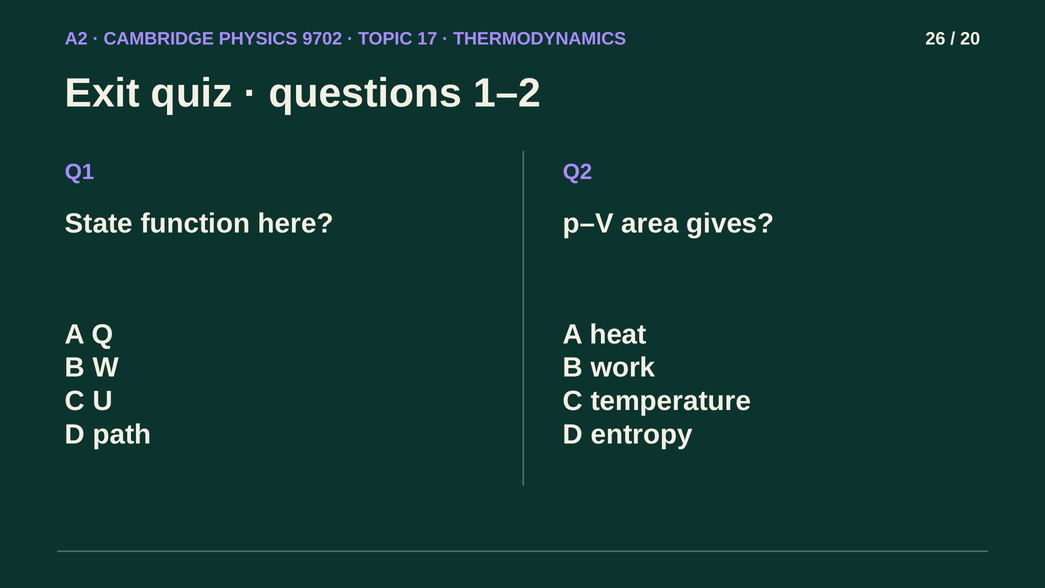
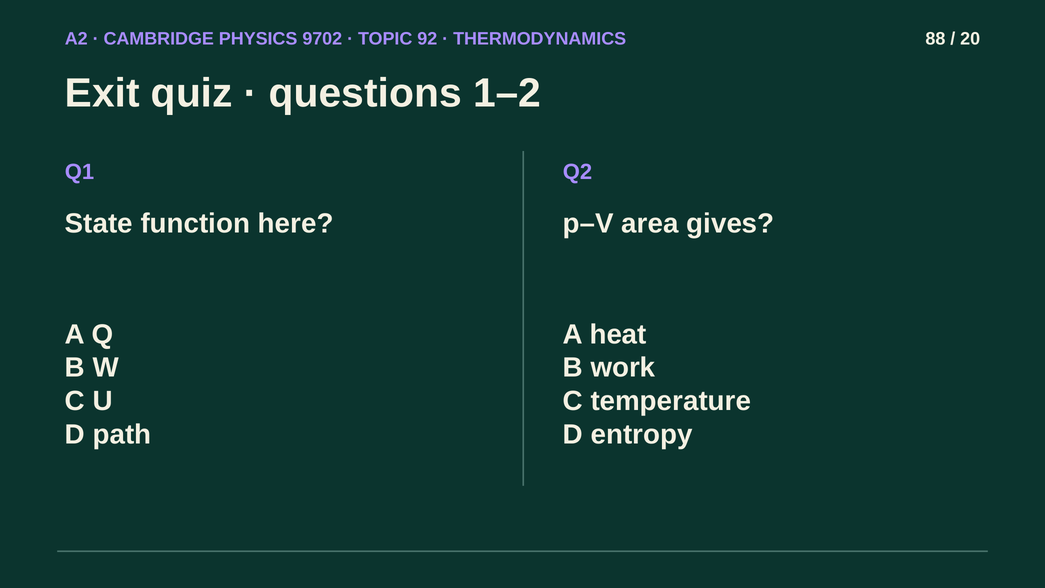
17: 17 -> 92
26: 26 -> 88
